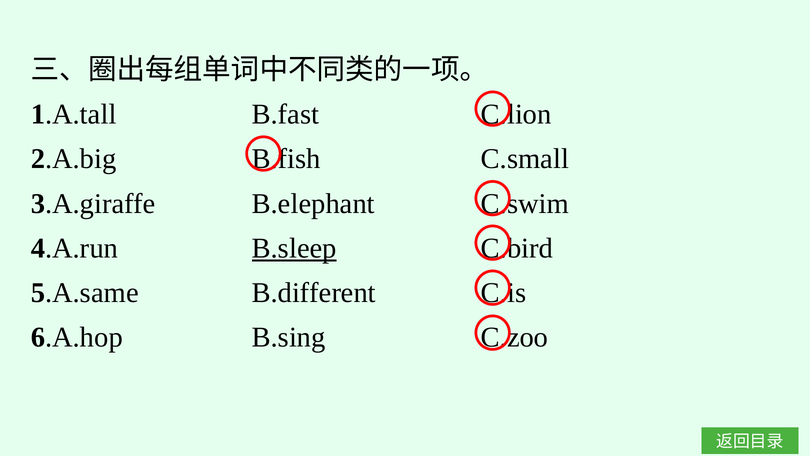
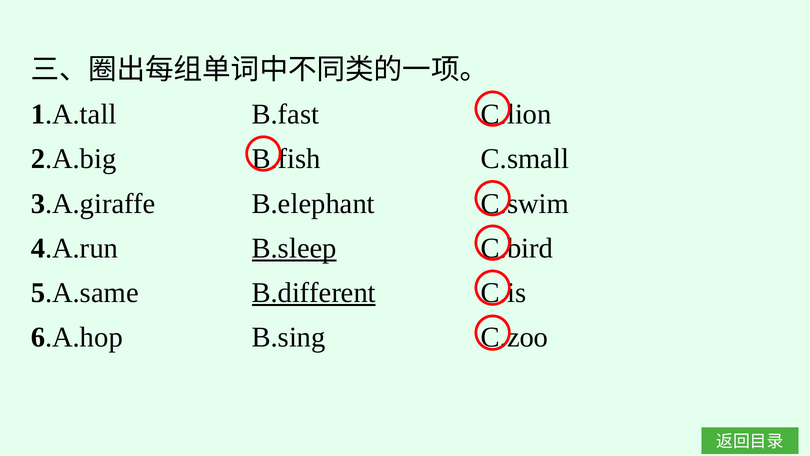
B.different underline: none -> present
